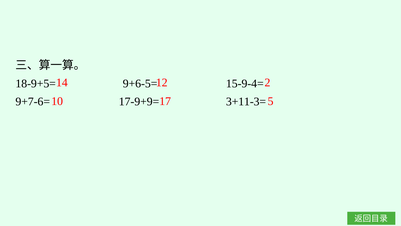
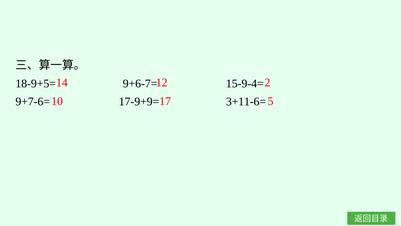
9+6-5=: 9+6-5= -> 9+6-7=
3+11-3=: 3+11-3= -> 3+11-6=
